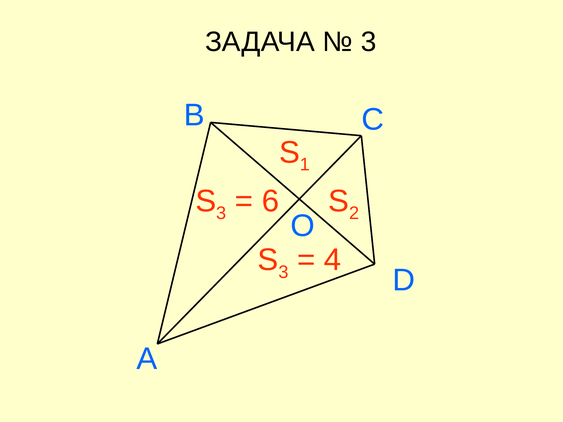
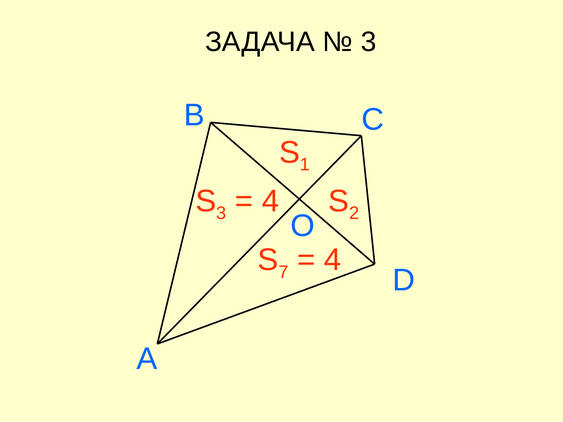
6 at (271, 201): 6 -> 4
3 at (283, 272): 3 -> 7
